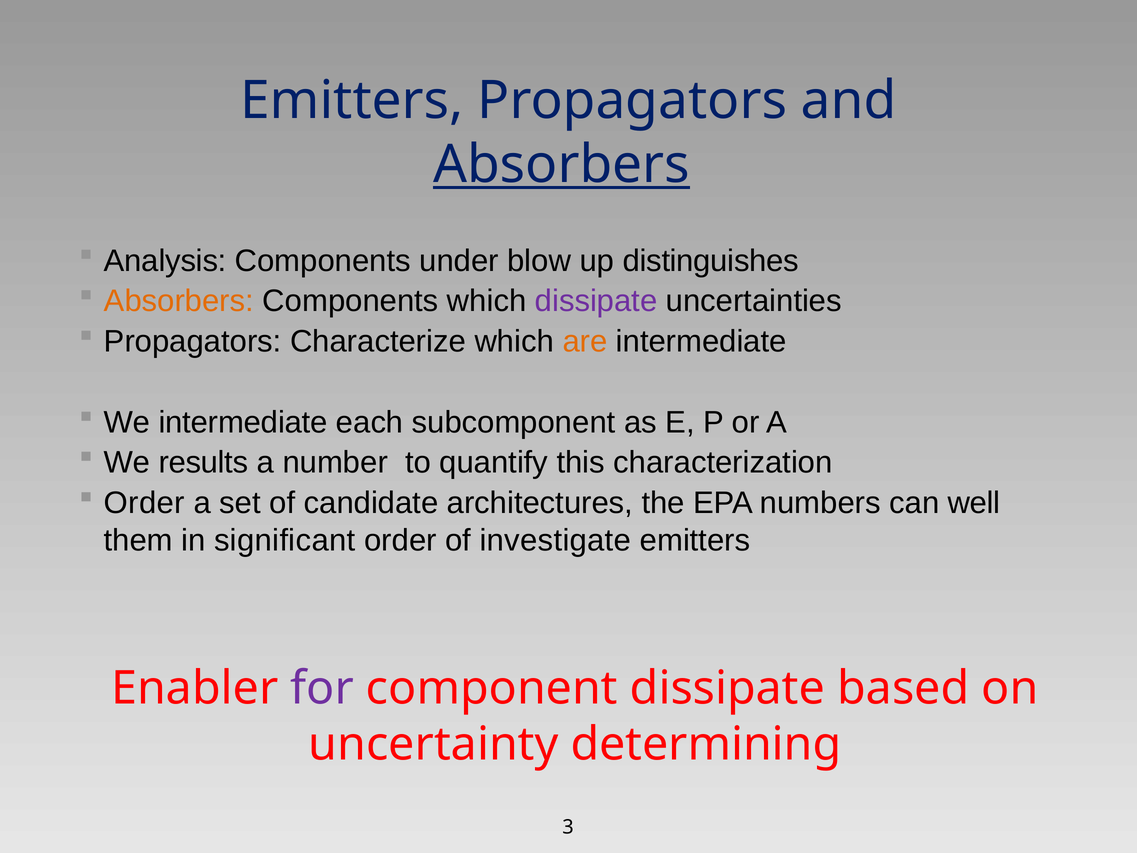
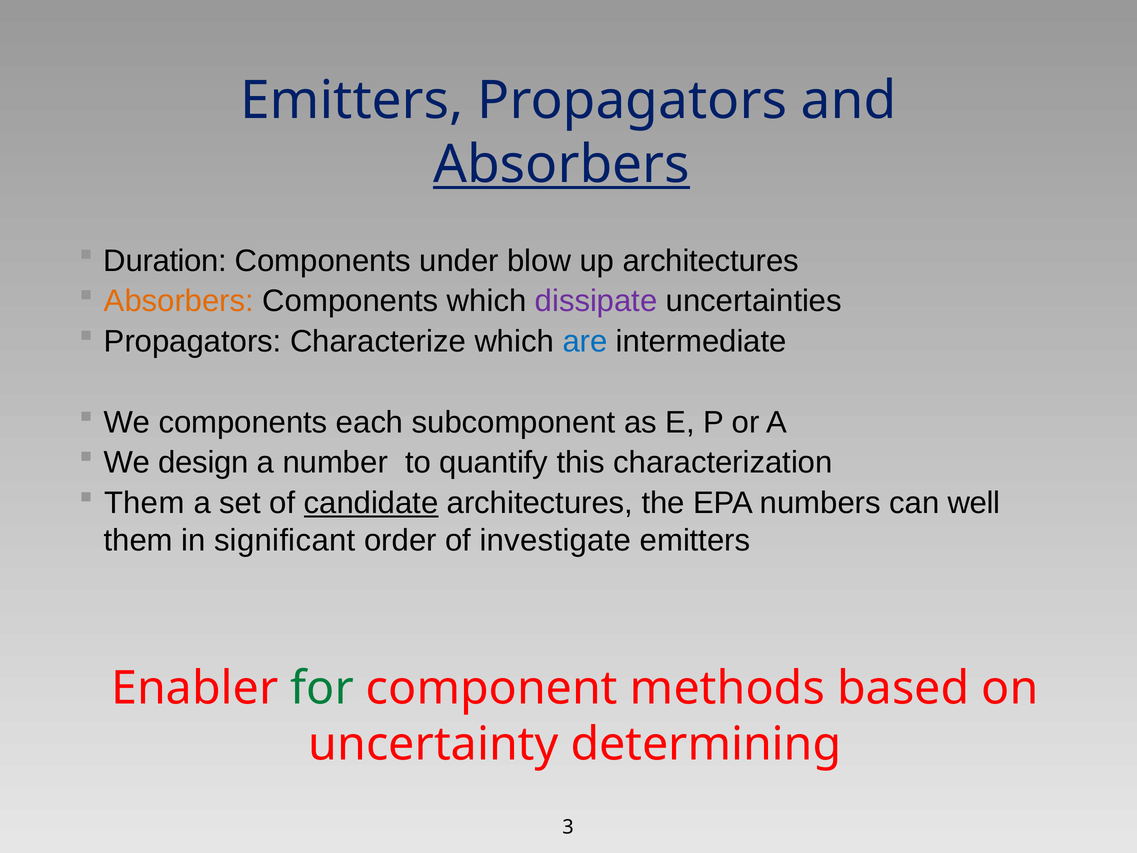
Analysis: Analysis -> Duration
up distinguishes: distinguishes -> architectures
are colour: orange -> blue
We intermediate: intermediate -> components
results: results -> design
Order at (144, 503): Order -> Them
candidate underline: none -> present
for colour: purple -> green
component dissipate: dissipate -> methods
